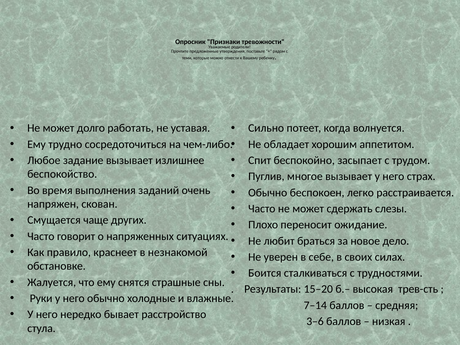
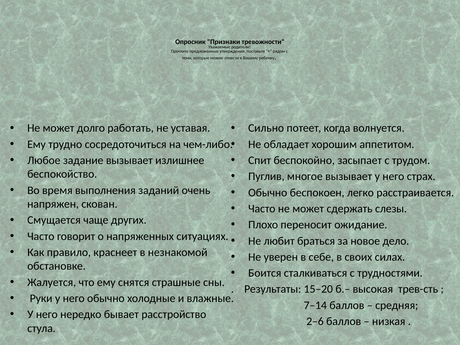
3–6: 3–6 -> 2–6
